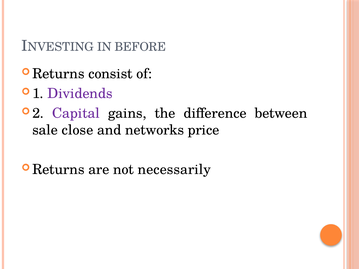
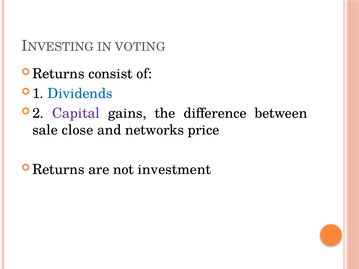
BEFORE: BEFORE -> VOTING
Dividends colour: purple -> blue
necessarily: necessarily -> investment
